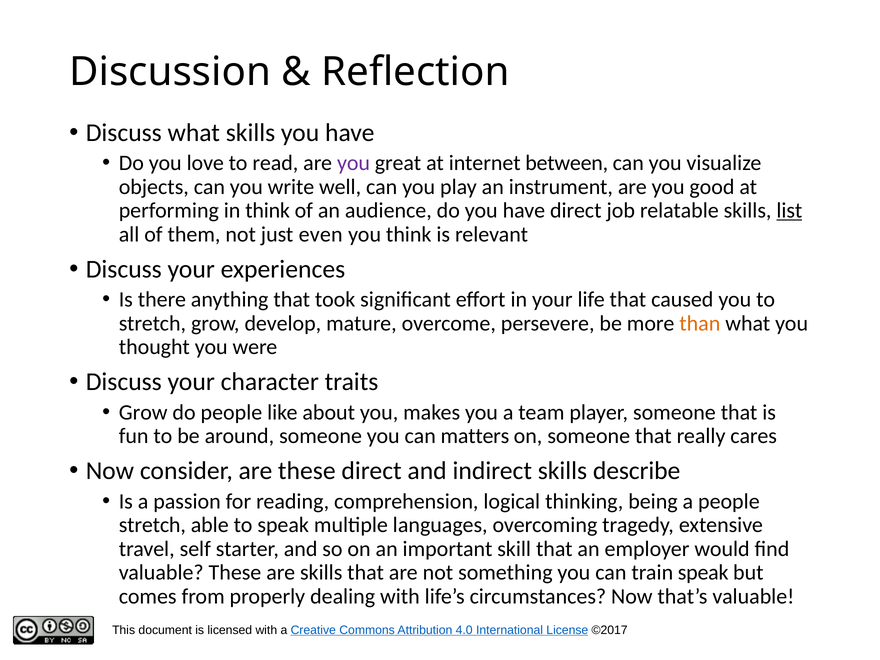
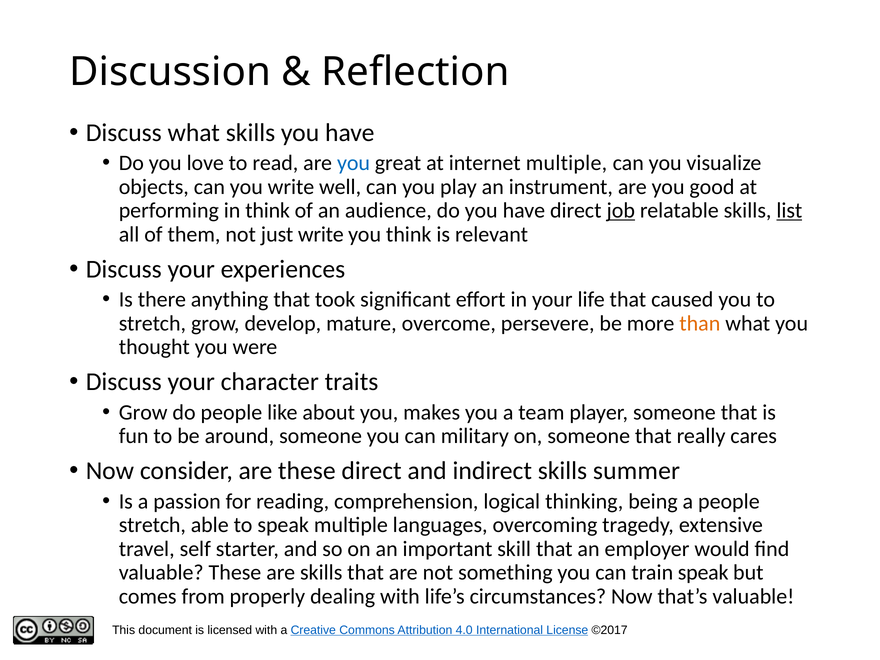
you at (354, 163) colour: purple -> blue
internet between: between -> multiple
job underline: none -> present
just even: even -> write
matters: matters -> military
describe: describe -> summer
